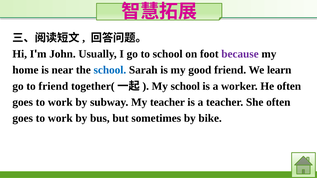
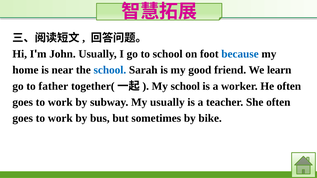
because colour: purple -> blue
to friend: friend -> father
My teacher: teacher -> usually
